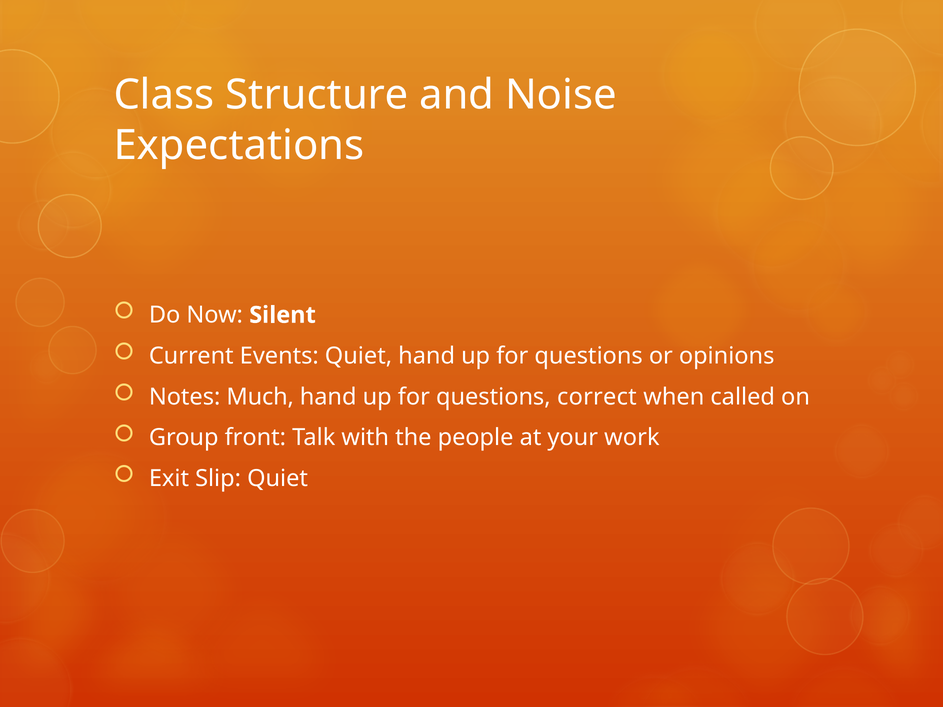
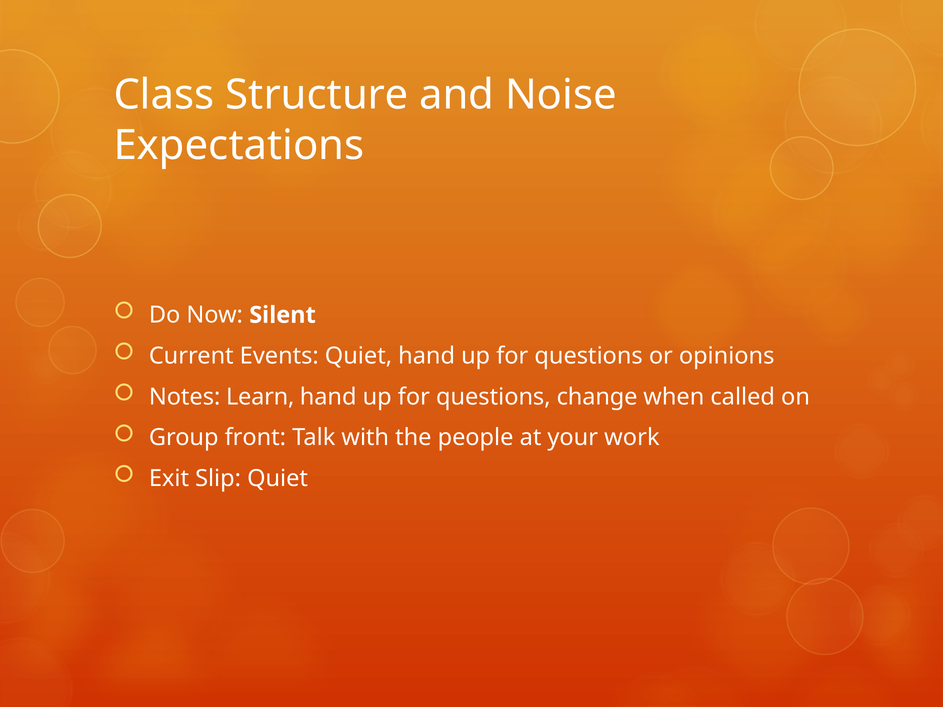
Much: Much -> Learn
correct: correct -> change
